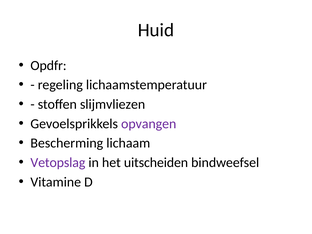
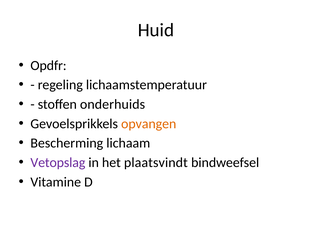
slijmvliezen: slijmvliezen -> onderhuids
opvangen colour: purple -> orange
uitscheiden: uitscheiden -> plaatsvindt
